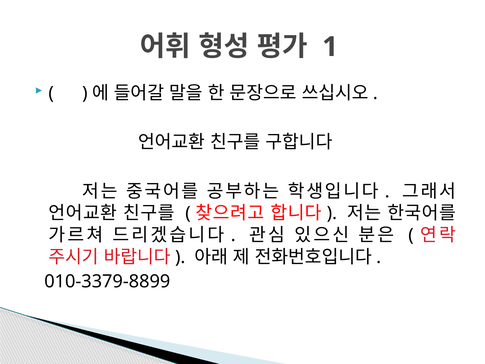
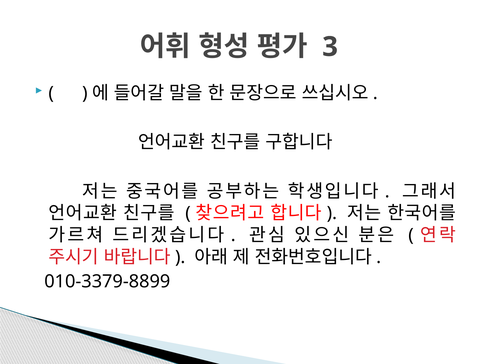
1: 1 -> 3
